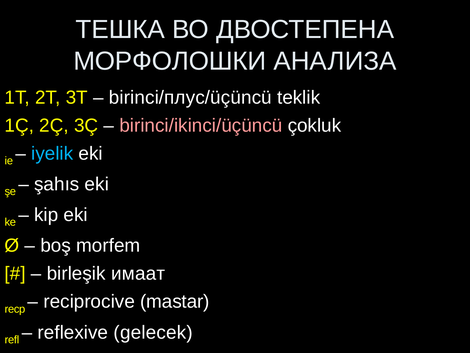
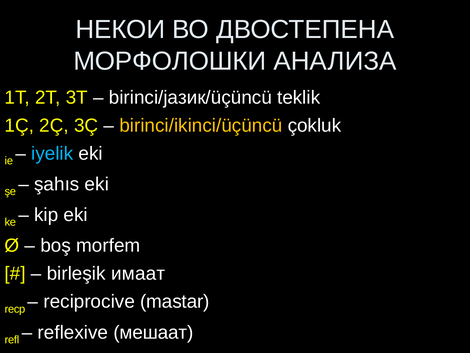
ТЕШКА: ТЕШКА -> НЕКОИ
birinci/плус/üçüncü: birinci/плус/üçüncü -> birinci/јазик/üçüncü
birinci/ikinci/üçüncü colour: pink -> yellow
gelecek: gelecek -> мешаат
